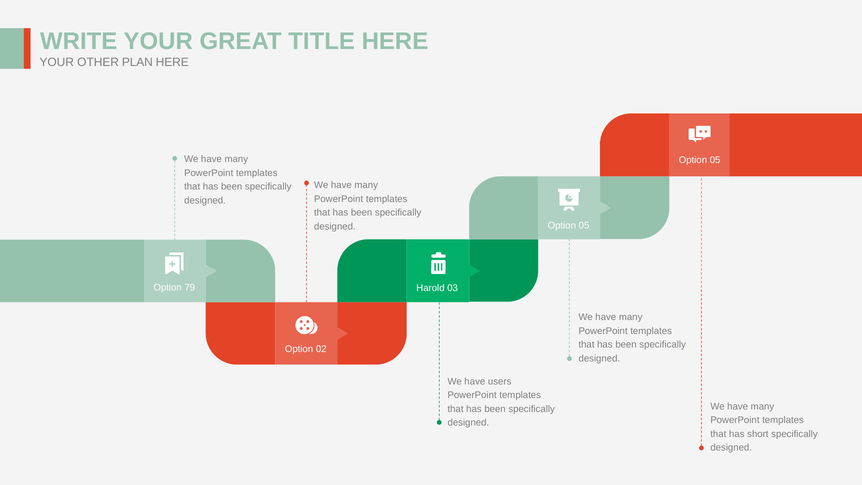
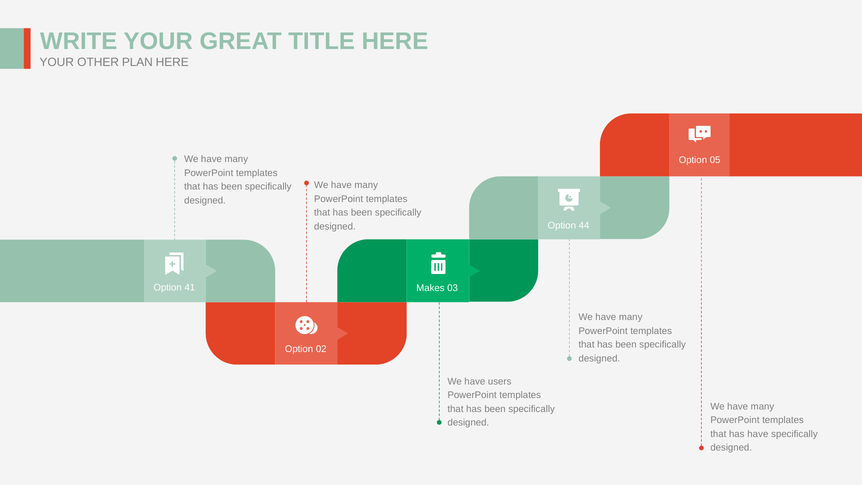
05 at (584, 226): 05 -> 44
79: 79 -> 41
Harold: Harold -> Makes
has short: short -> have
